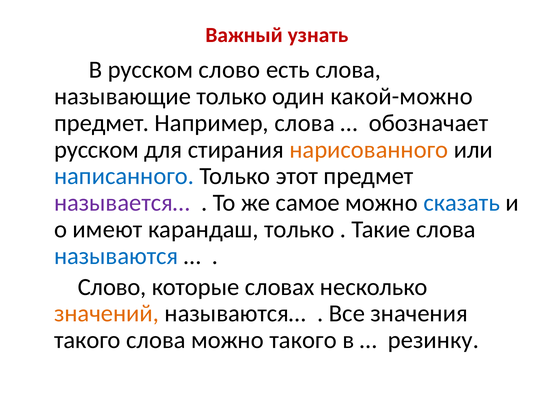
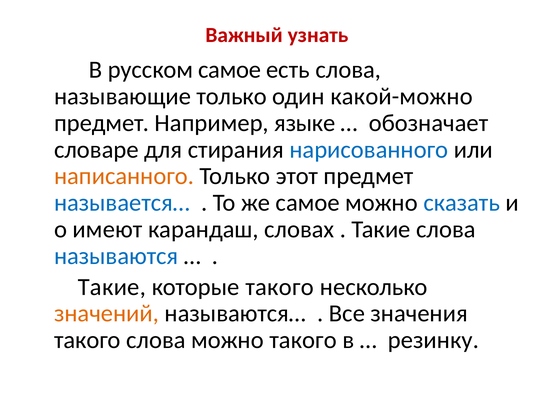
русском слово: слово -> самое
Например слова: слова -> языке
русском at (96, 150): русском -> словаре
нарисованного colour: orange -> blue
написанного colour: blue -> orange
называется… colour: purple -> blue
карандаш только: только -> словах
Слово at (112, 287): Слово -> Такие
которые словах: словах -> такого
